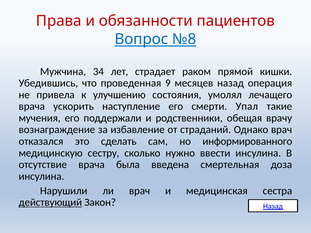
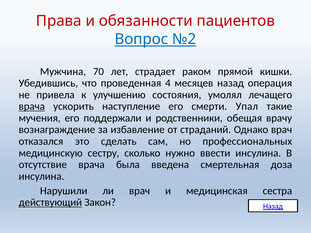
№8: №8 -> №2
34: 34 -> 70
9: 9 -> 4
врача at (32, 107) underline: none -> present
информированного: информированного -> профессиональных
